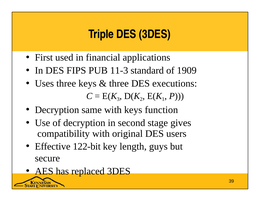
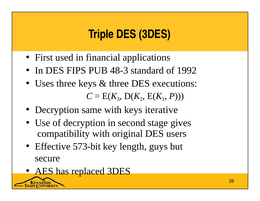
11-3: 11-3 -> 48-3
1909: 1909 -> 1992
function: function -> iterative
122-bit: 122-bit -> 573-bit
